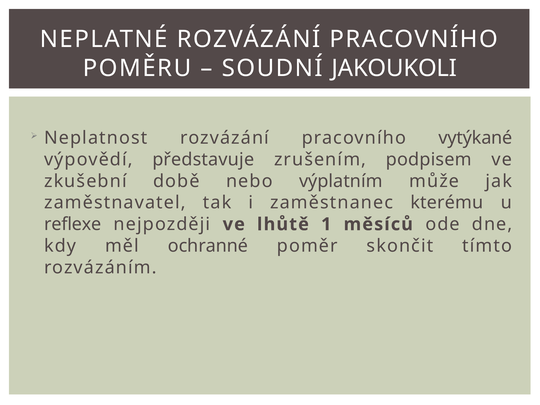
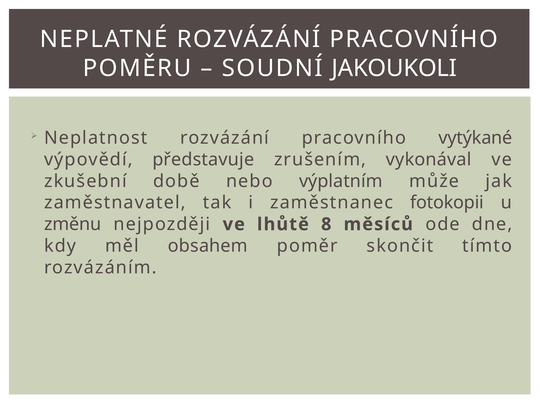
podpisem: podpisem -> vykonával
kterému: kterému -> fotokopii
reflexe: reflexe -> změnu
1: 1 -> 8
ochranné: ochranné -> obsahem
